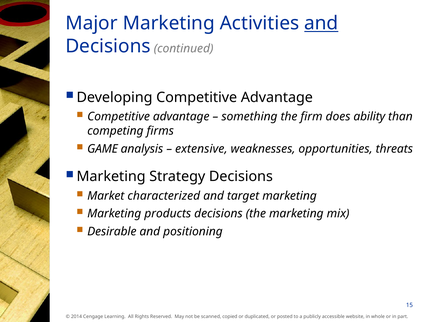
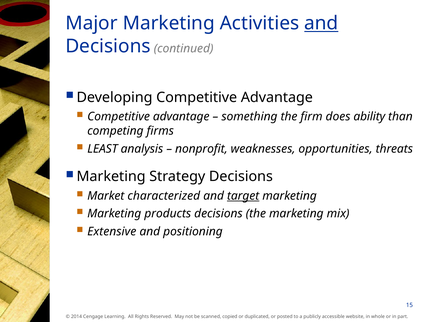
GAME: GAME -> LEAST
extensive: extensive -> nonprofit
target underline: none -> present
Desirable: Desirable -> Extensive
